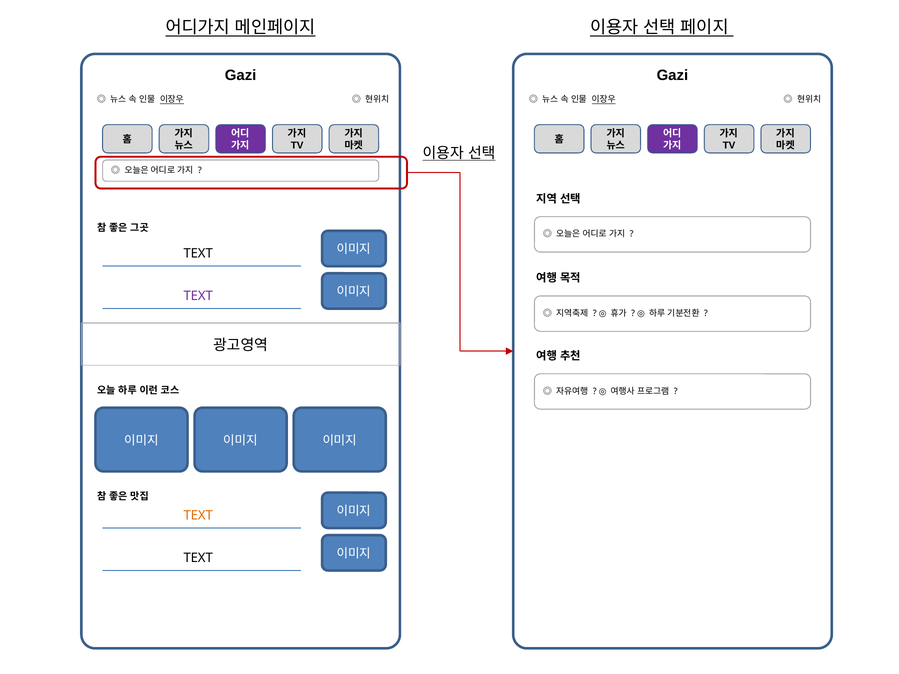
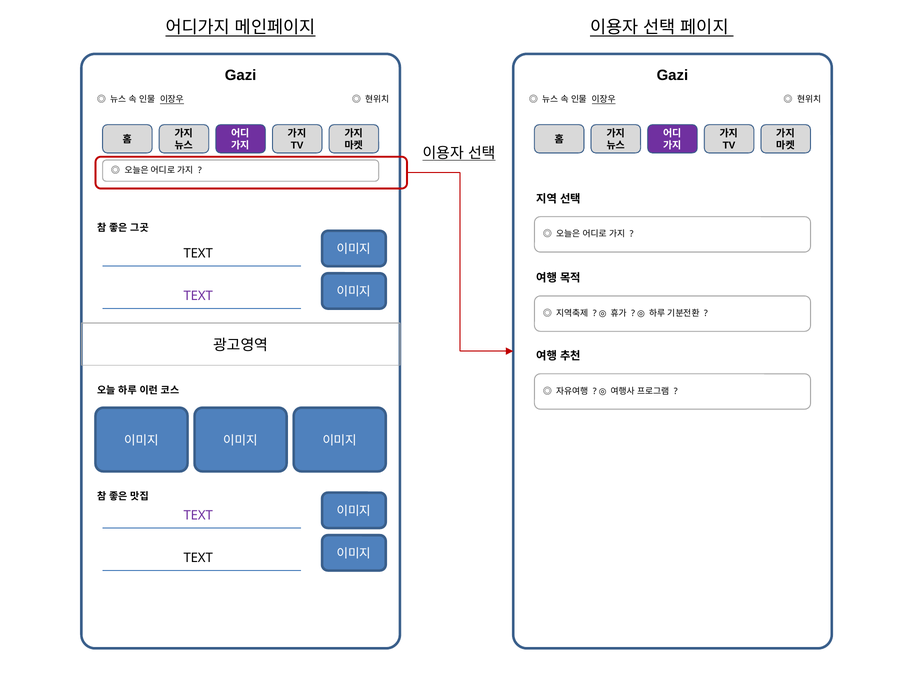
TEXT at (198, 516) colour: orange -> purple
